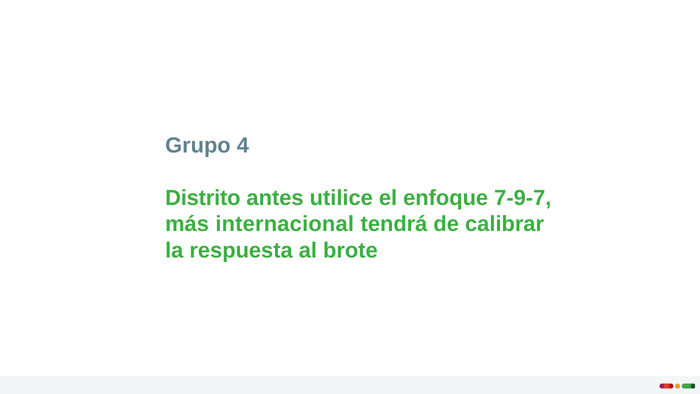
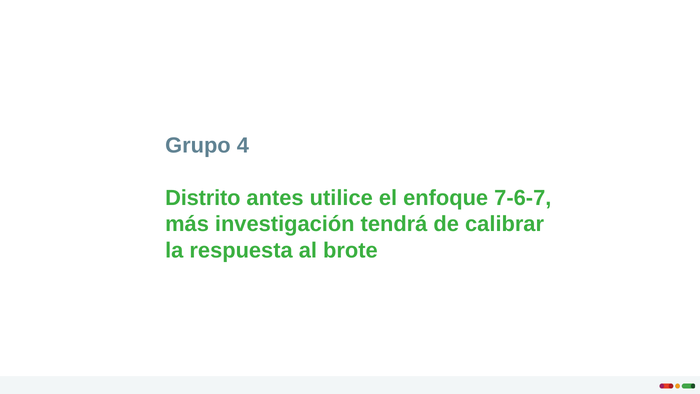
7-9-7: 7-9-7 -> 7-6-7
internacional: internacional -> investigación
